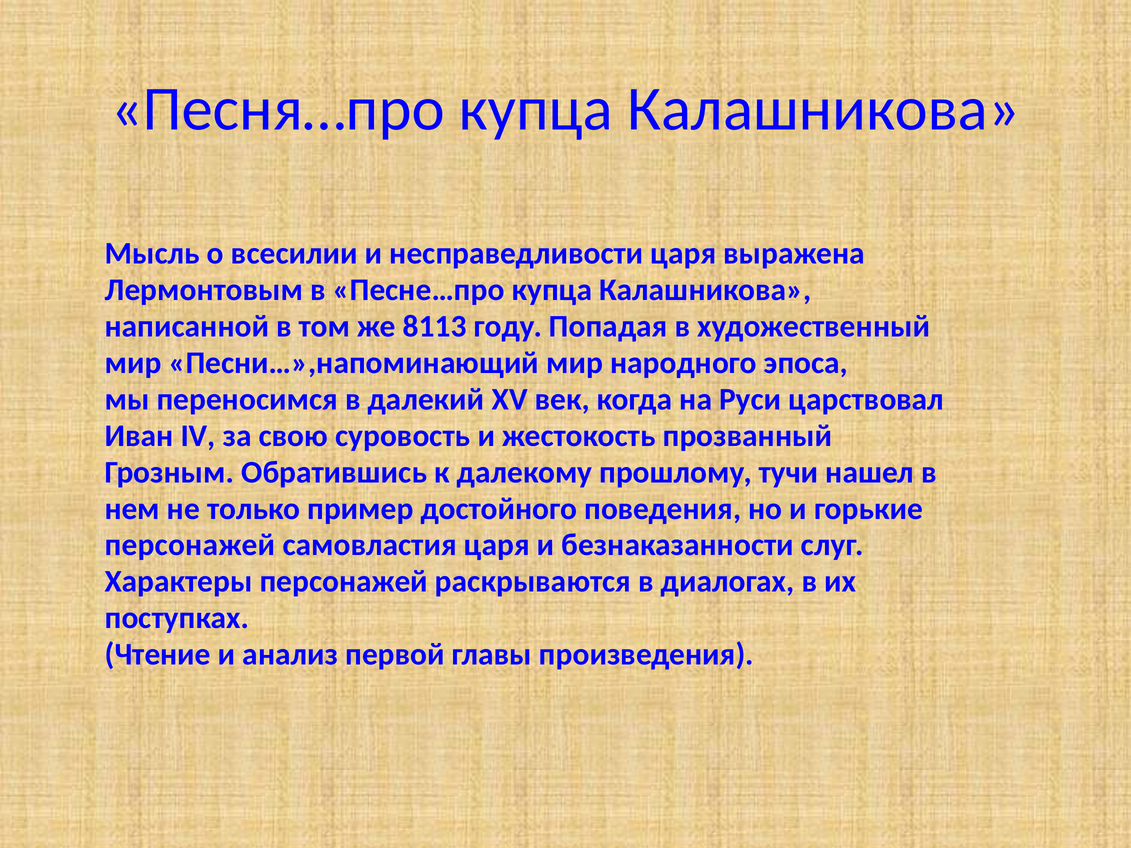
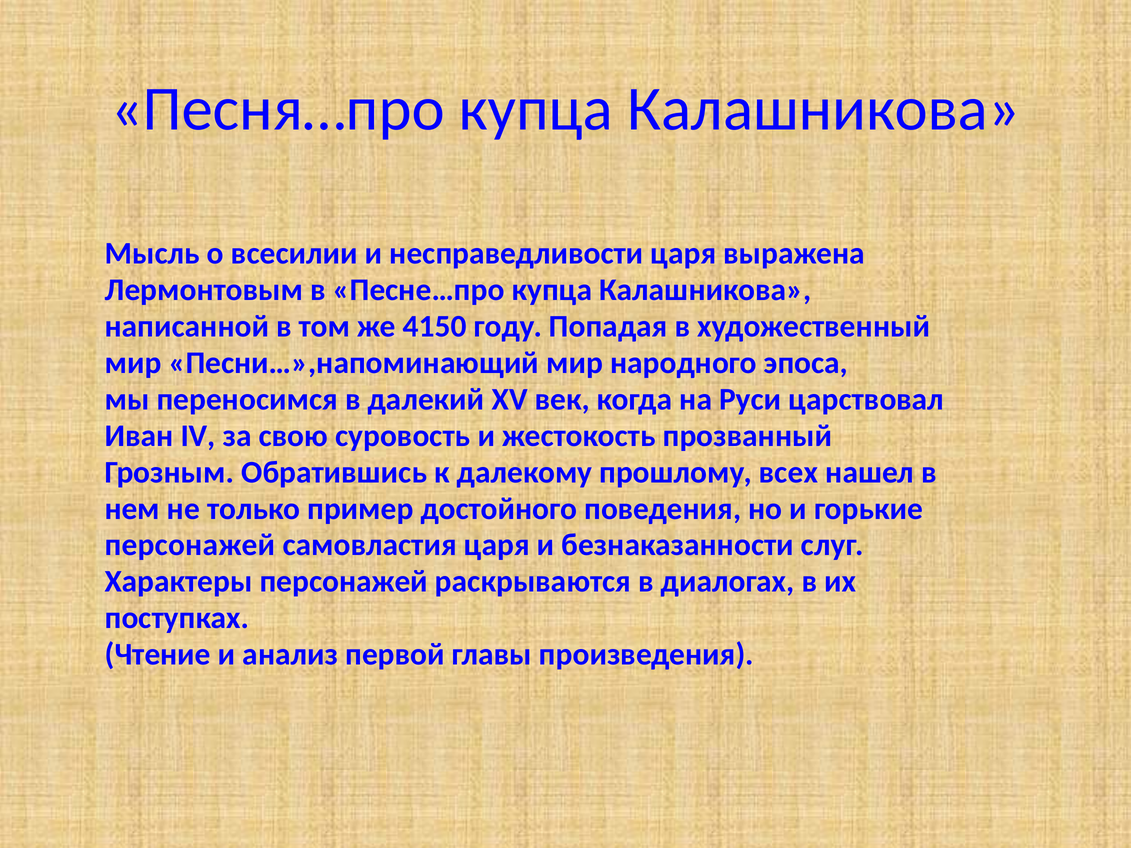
8113: 8113 -> 4150
тучи: тучи -> всех
